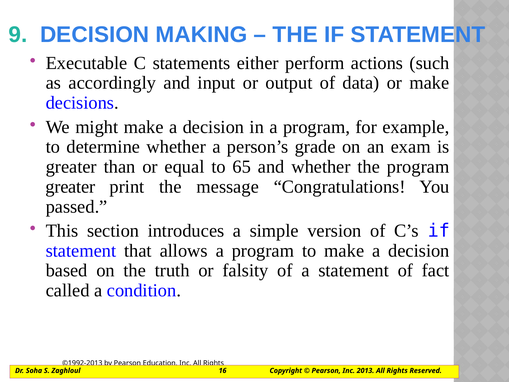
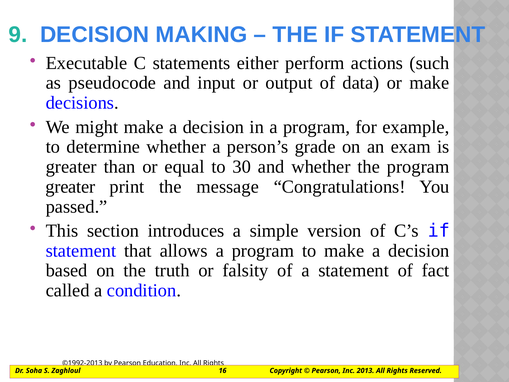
accordingly: accordingly -> pseudocode
65: 65 -> 30
